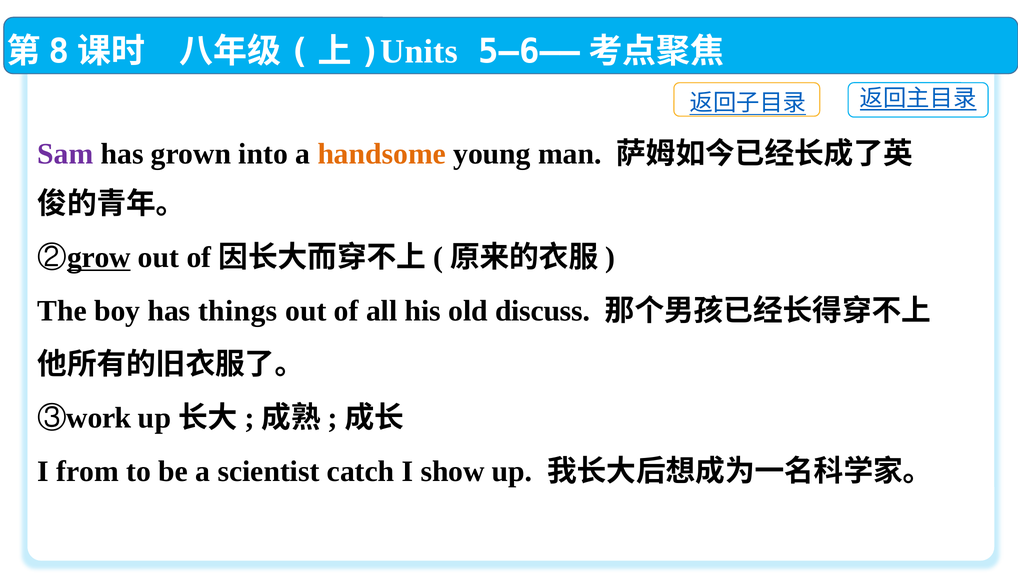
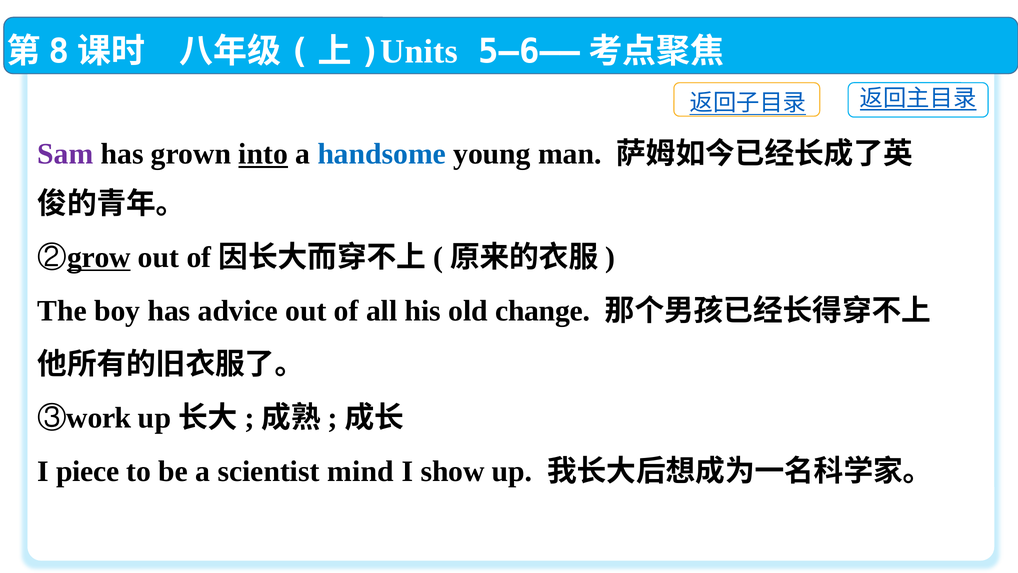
into underline: none -> present
handsome colour: orange -> blue
things: things -> advice
discuss: discuss -> change
from: from -> piece
catch: catch -> mind
